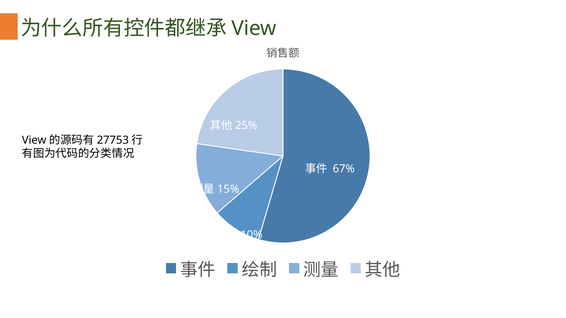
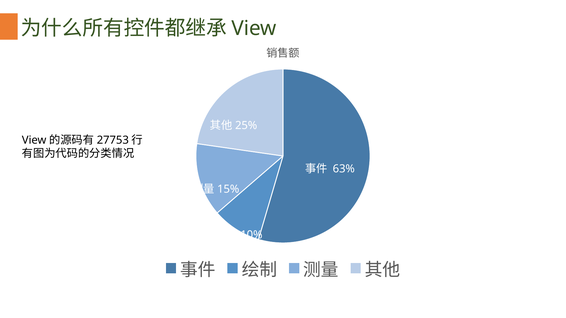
67%: 67% -> 63%
